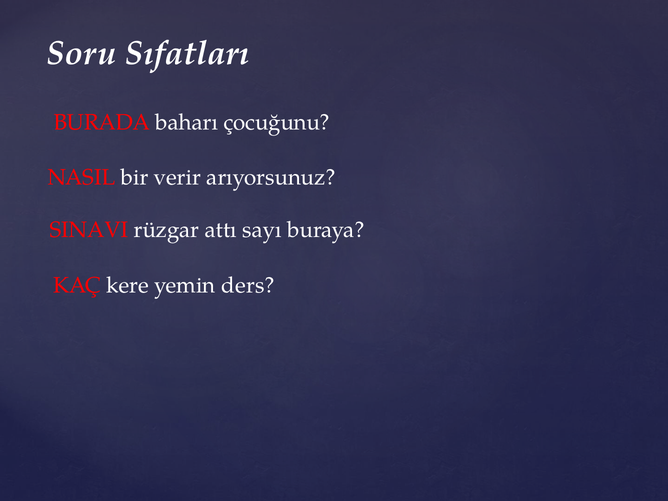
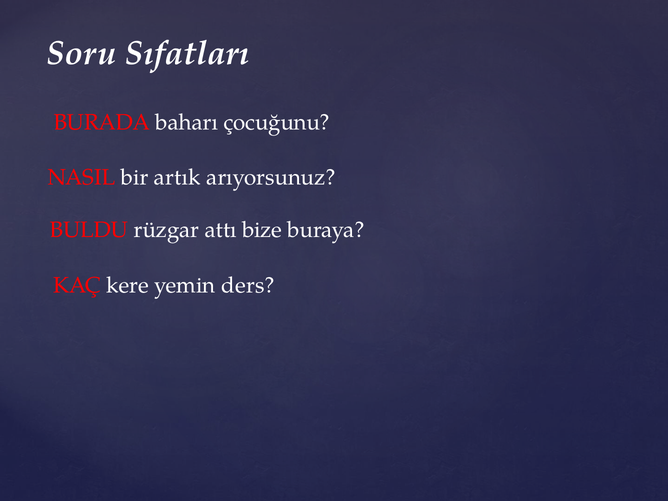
verir: verir -> artık
SINAVI: SINAVI -> BULDU
sayı: sayı -> bize
